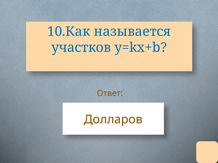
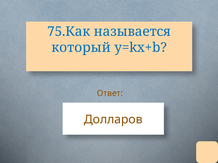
10.Как: 10.Как -> 75.Как
участков: участков -> который
